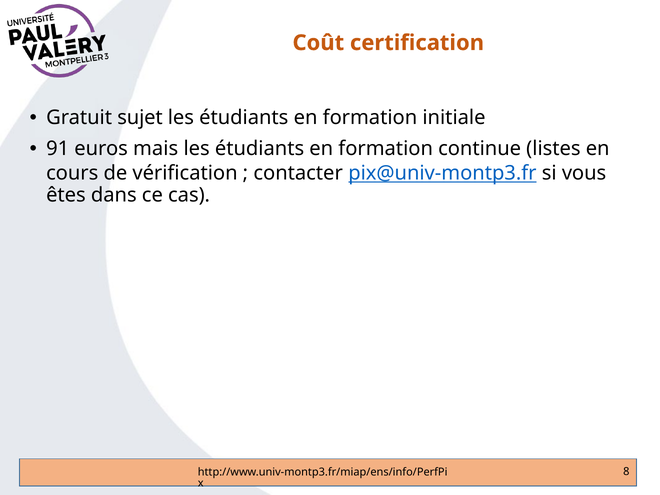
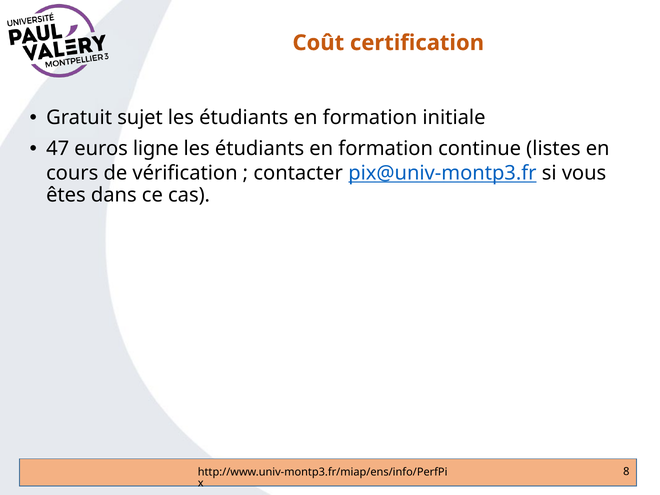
91: 91 -> 47
mais: mais -> ligne
